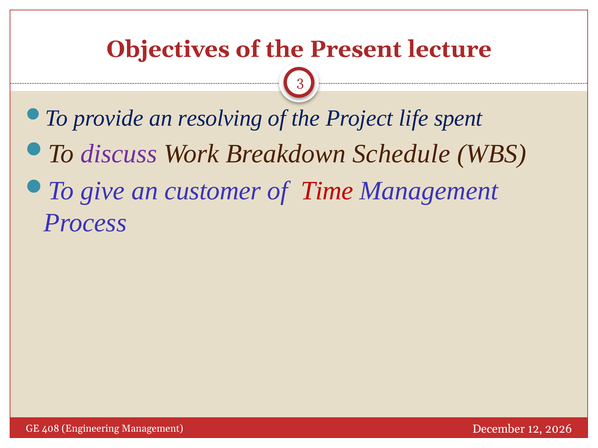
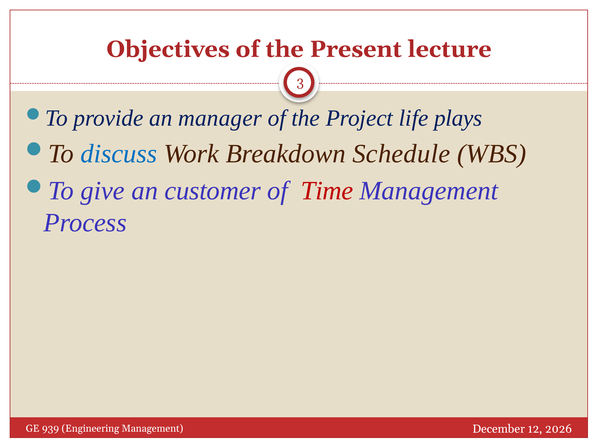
resolving: resolving -> manager
spent: spent -> plays
discuss colour: purple -> blue
408: 408 -> 939
